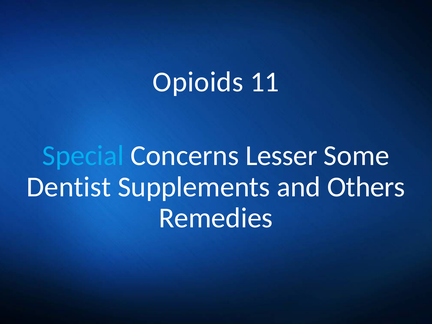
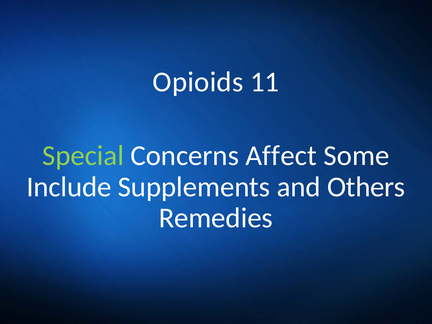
Special colour: light blue -> light green
Lesser: Lesser -> Affect
Dentist: Dentist -> Include
